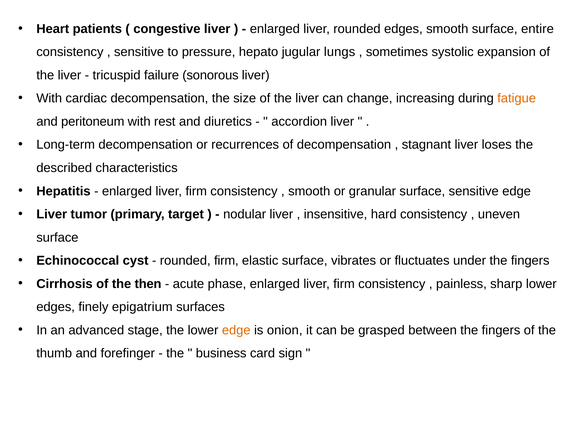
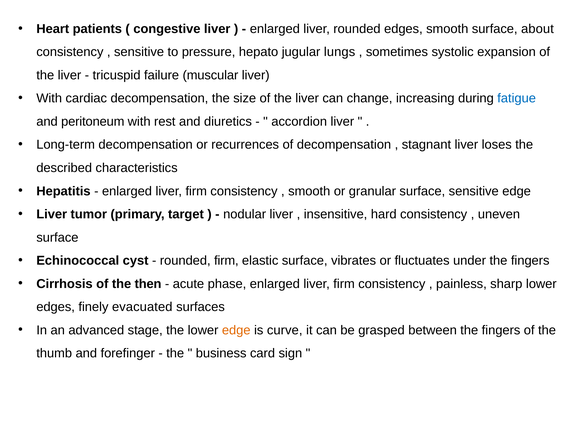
entire: entire -> about
sonorous: sonorous -> muscular
fatigue colour: orange -> blue
epigatrium: epigatrium -> evacuated
onion: onion -> curve
